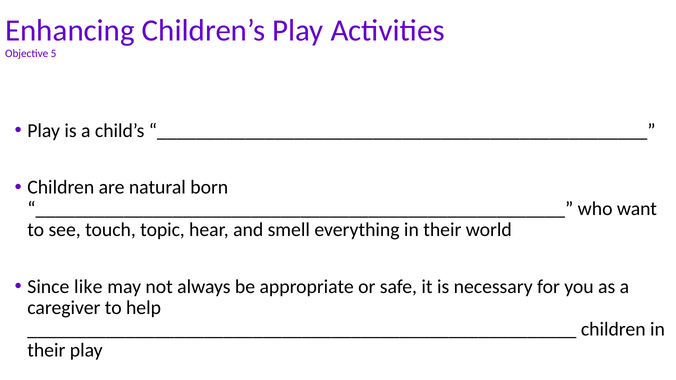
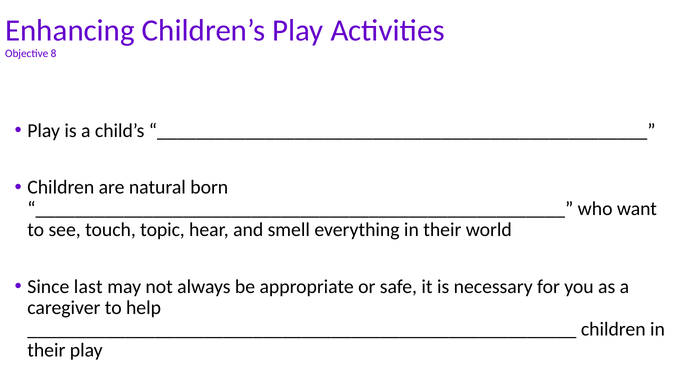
5: 5 -> 8
like: like -> last
